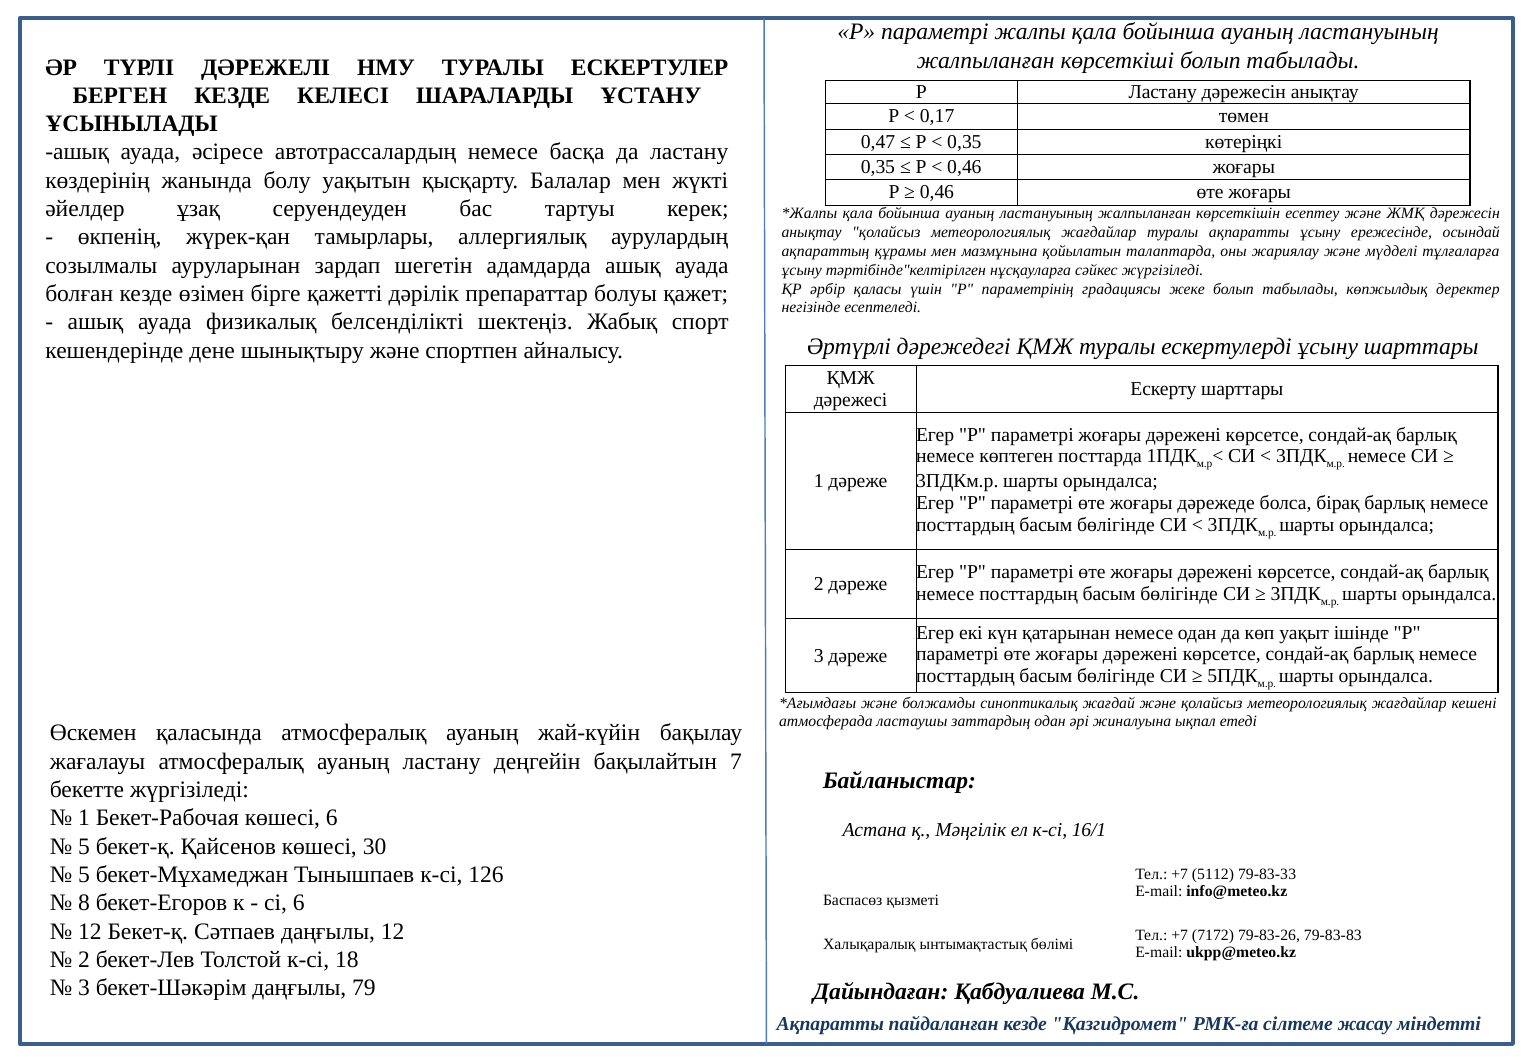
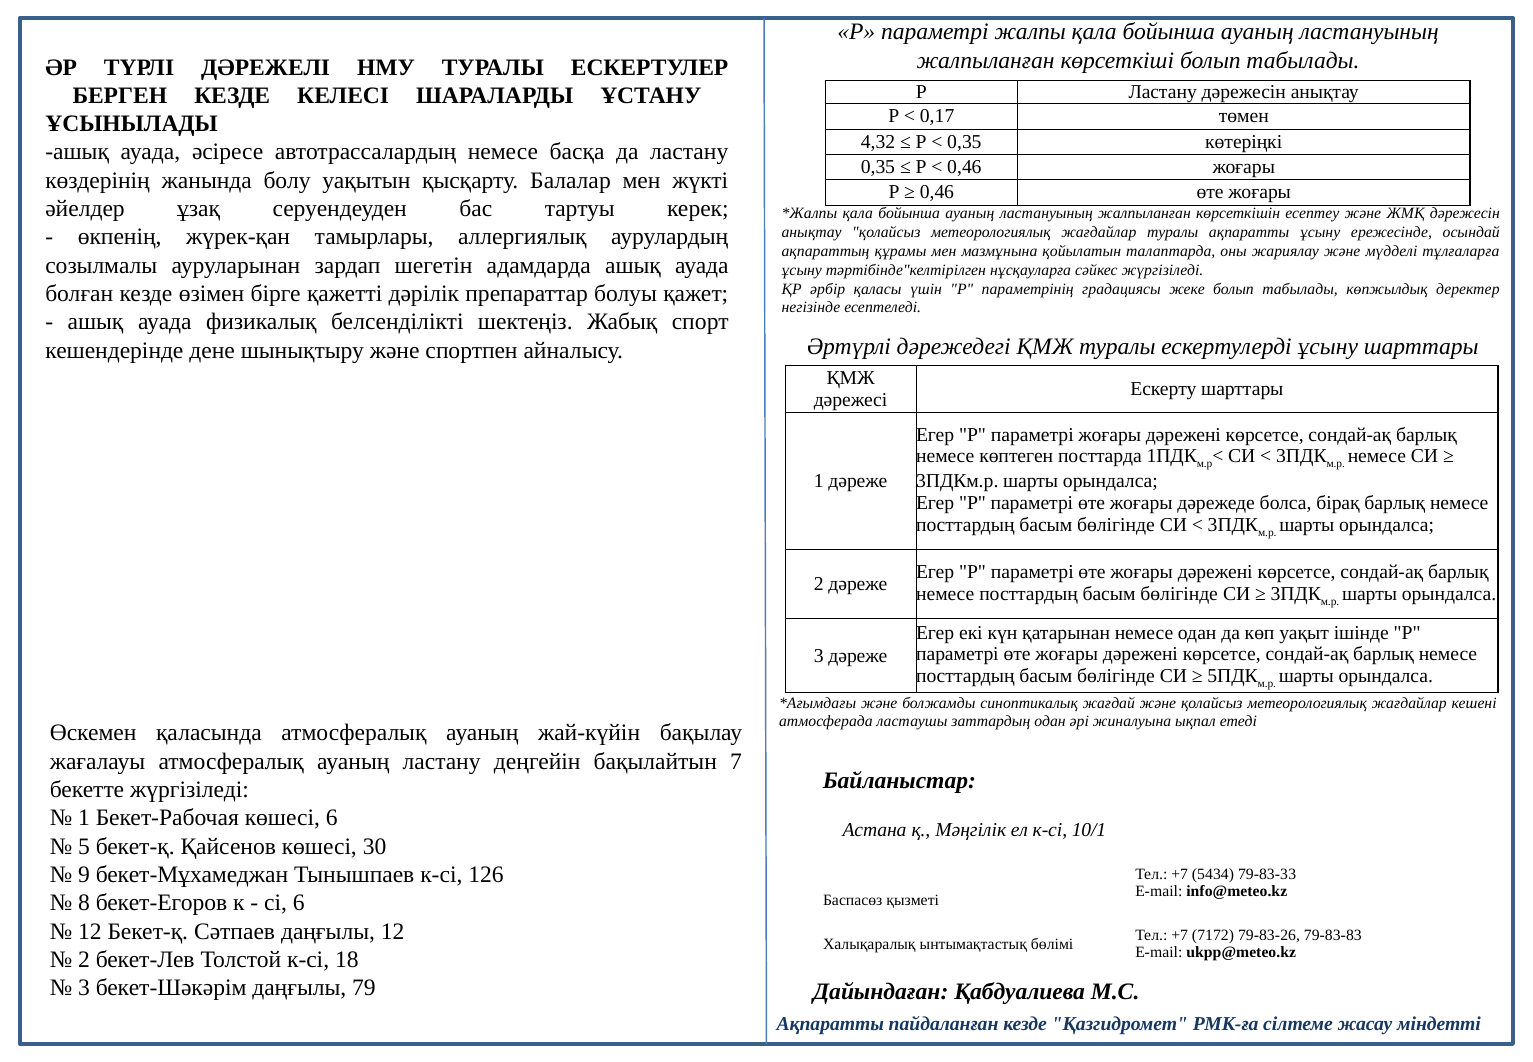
0,47: 0,47 -> 4,32
16/1: 16/1 -> 10/1
5 at (84, 874): 5 -> 9
5112: 5112 -> 5434
